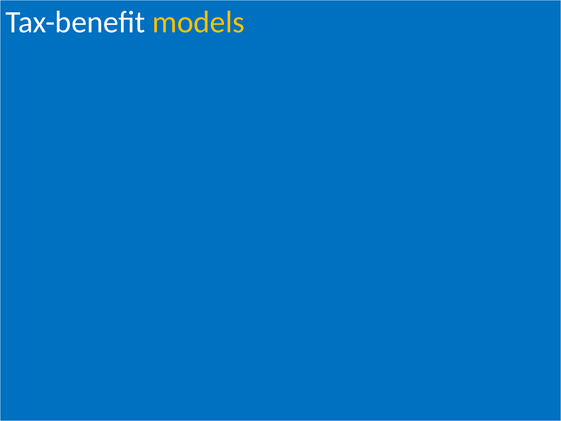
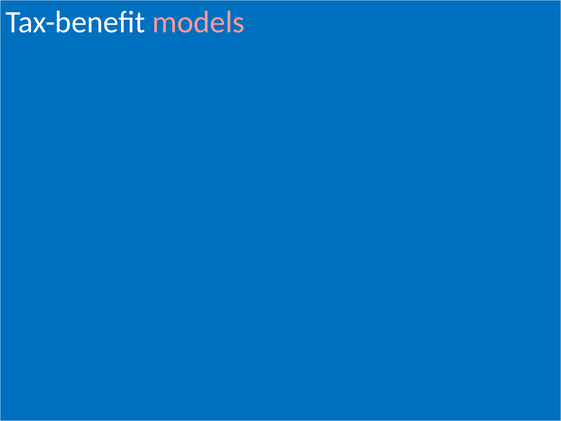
models colour: yellow -> pink
